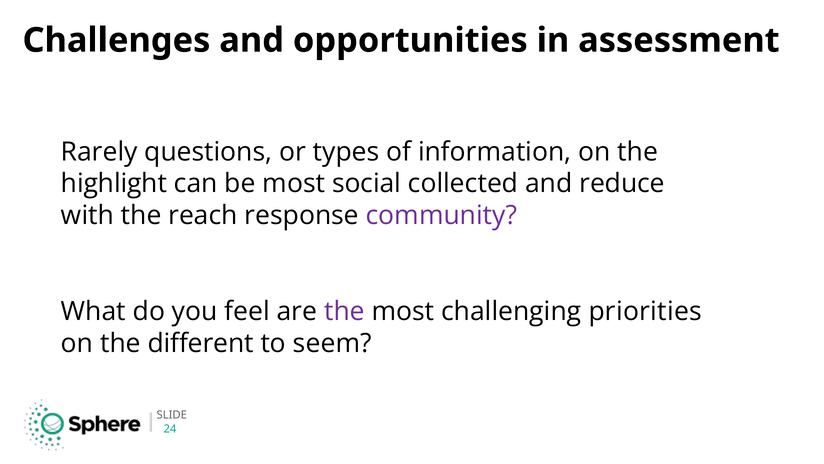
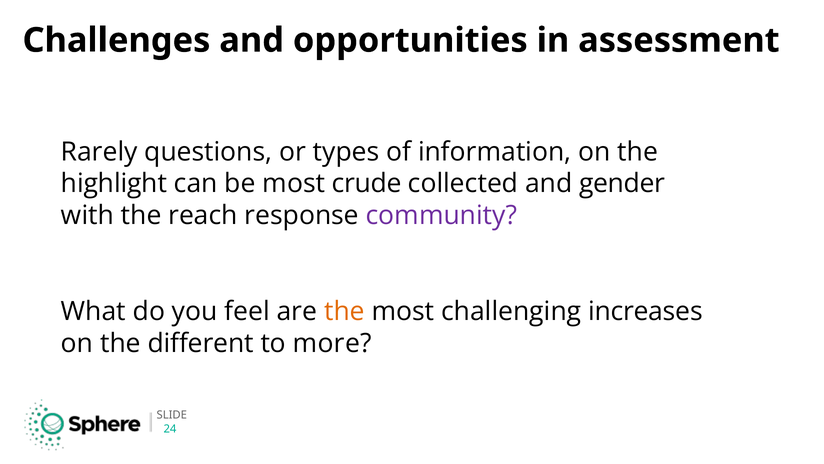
social: social -> crude
reduce: reduce -> gender
the at (344, 311) colour: purple -> orange
priorities: priorities -> increases
seem: seem -> more
